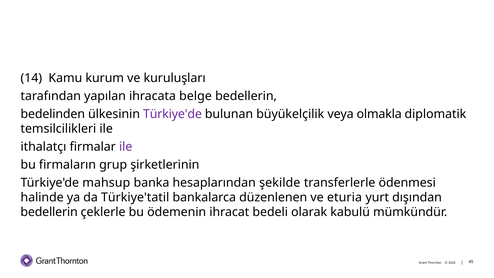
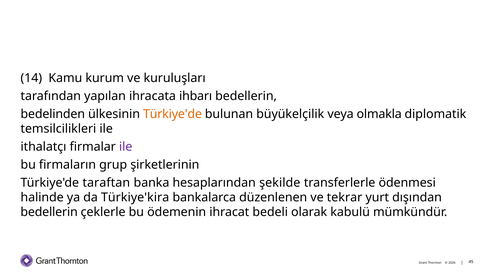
belge: belge -> ihbarı
Türkiye'de at (172, 114) colour: purple -> orange
mahsup: mahsup -> taraftan
Türkiye'tatil: Türkiye'tatil -> Türkiye'kira
eturia: eturia -> tekrar
